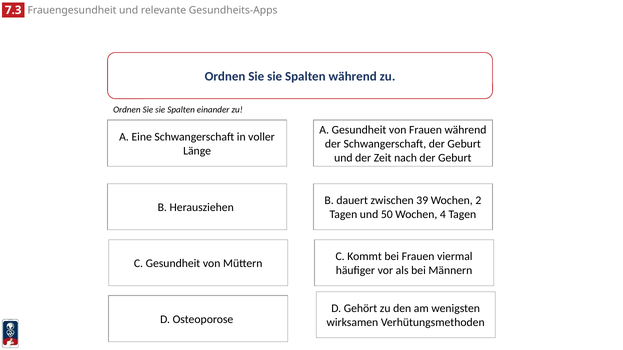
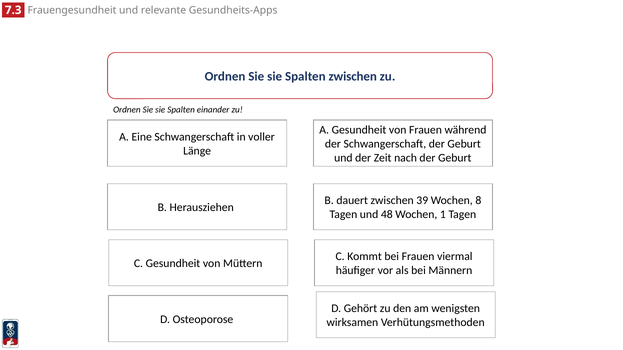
Spalten während: während -> zwischen
2: 2 -> 8
50: 50 -> 48
4: 4 -> 1
